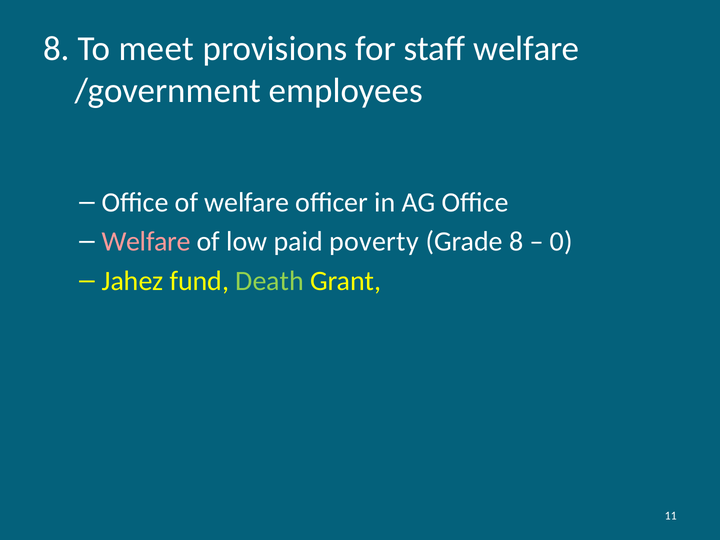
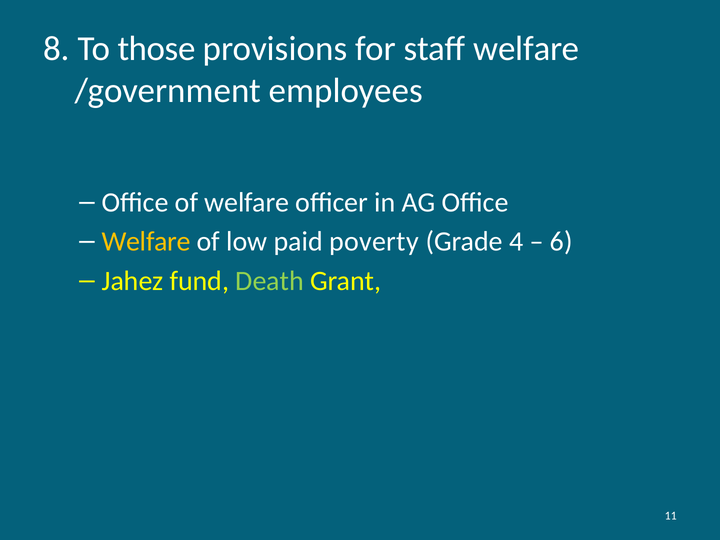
meet: meet -> those
Welfare at (146, 242) colour: pink -> yellow
Grade 8: 8 -> 4
0: 0 -> 6
